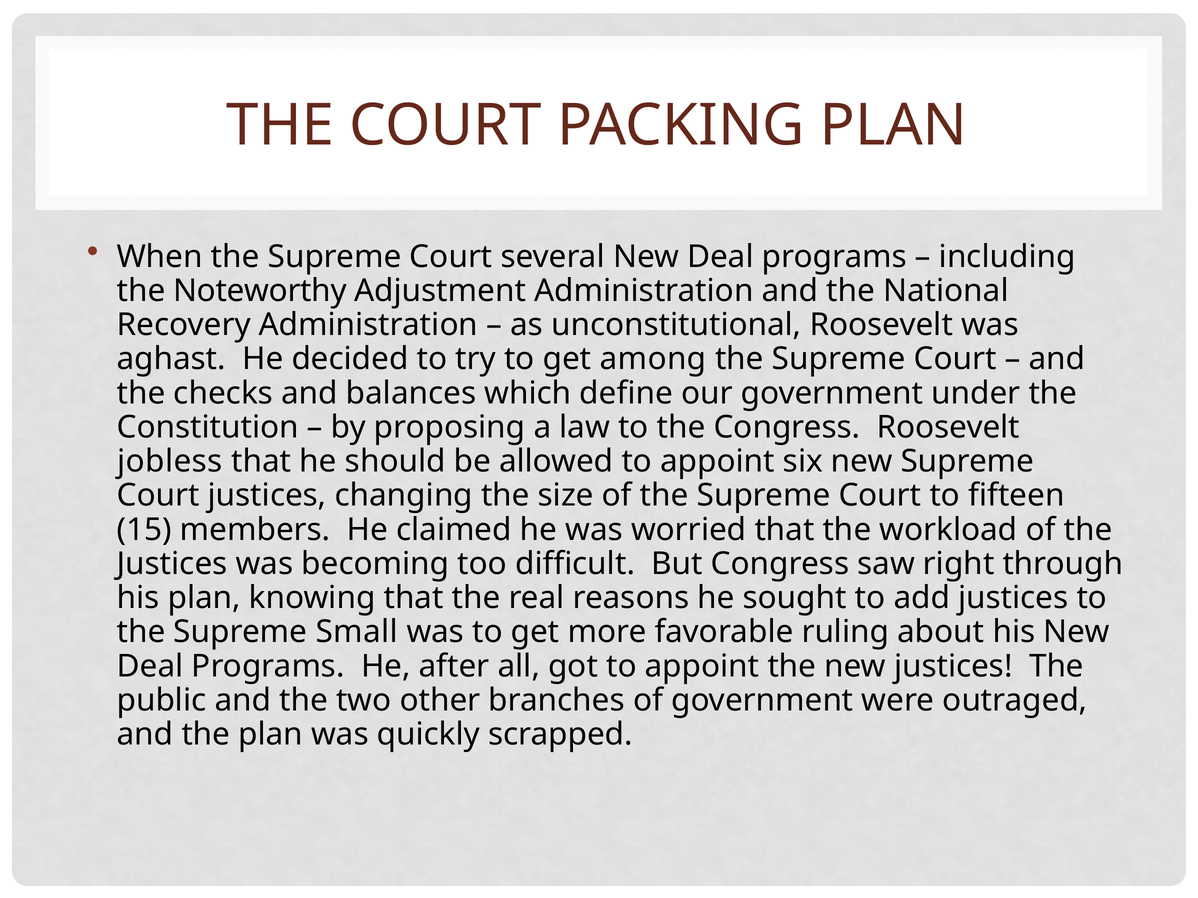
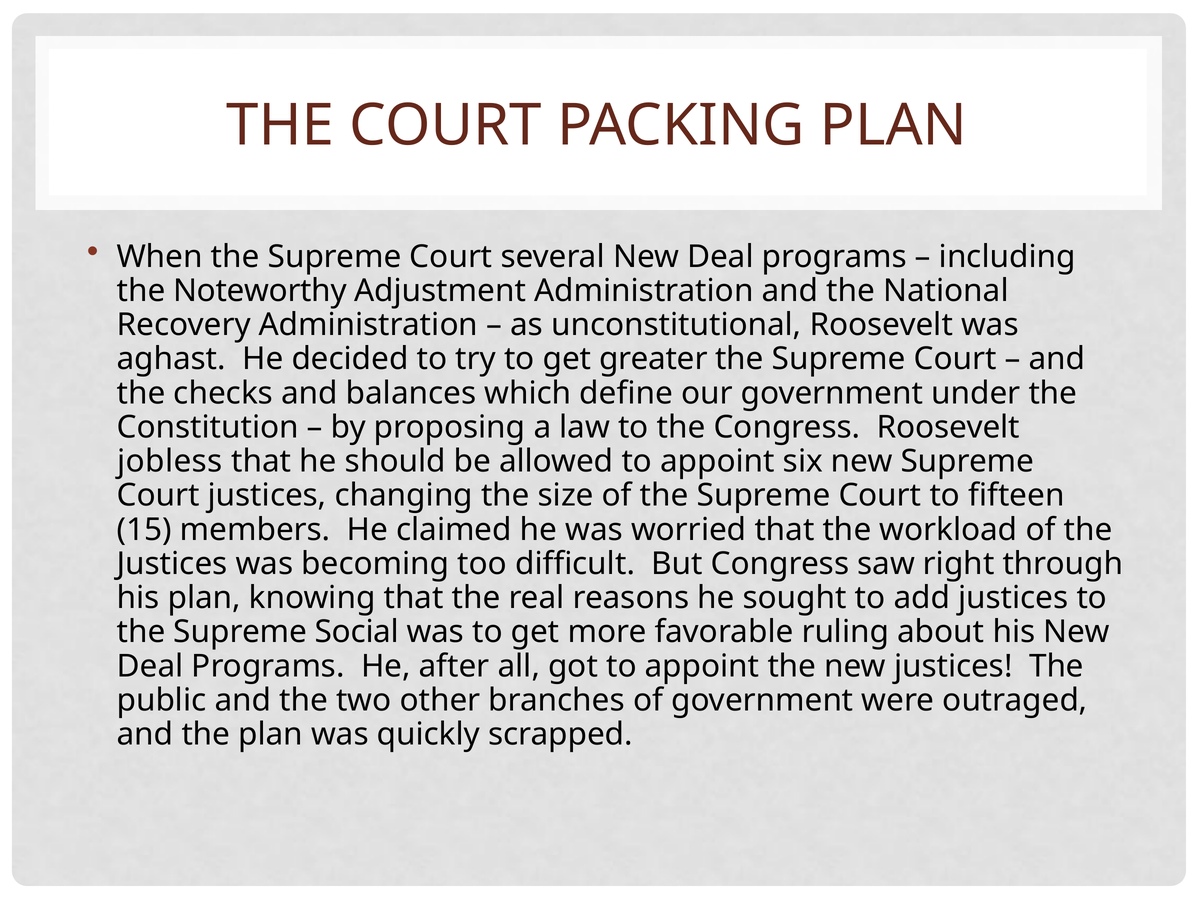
among: among -> greater
Small: Small -> Social
